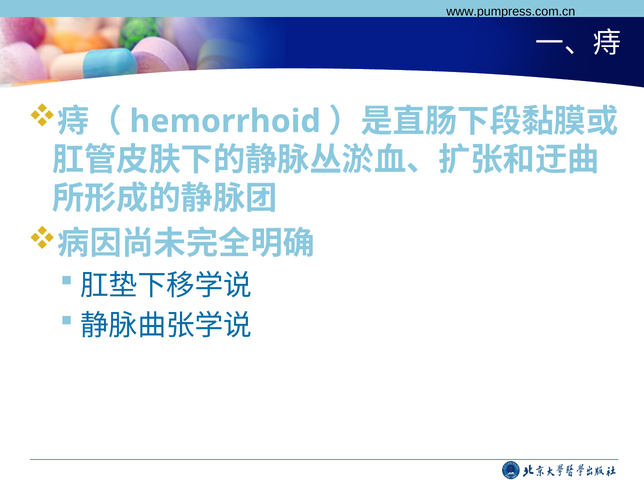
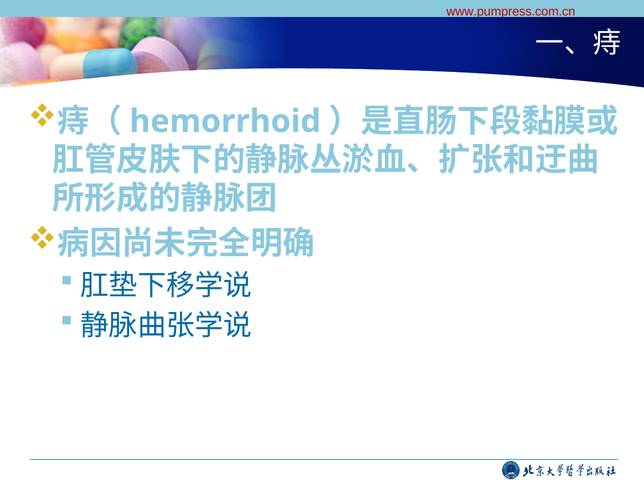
www.pumpress.com.cn colour: black -> red
